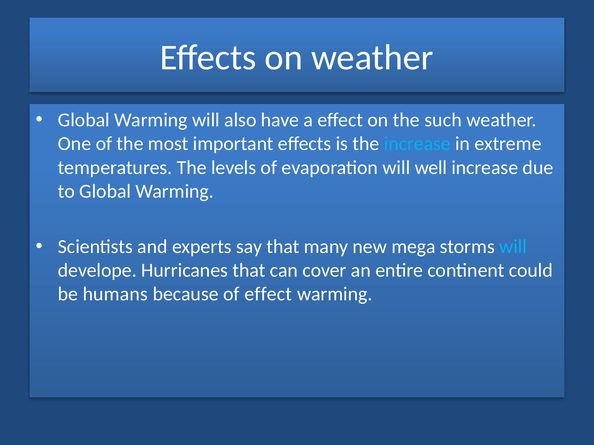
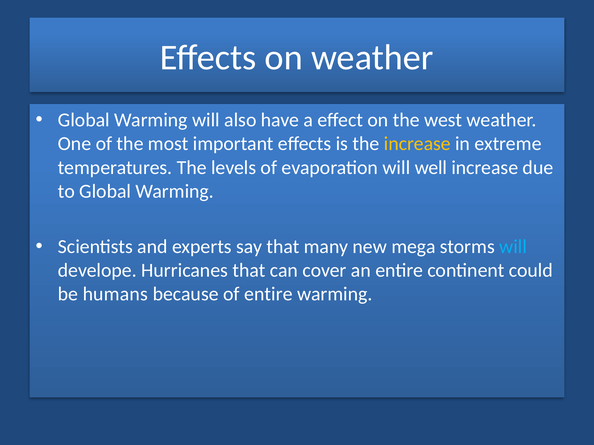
such: such -> west
increase at (417, 144) colour: light blue -> yellow
of effect: effect -> entire
